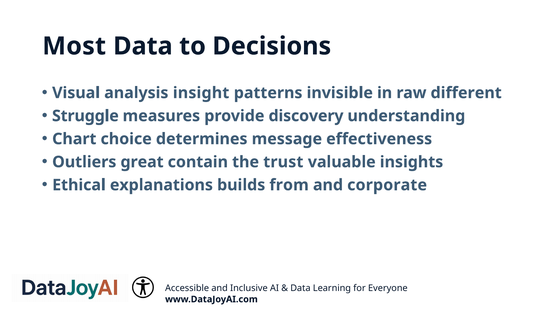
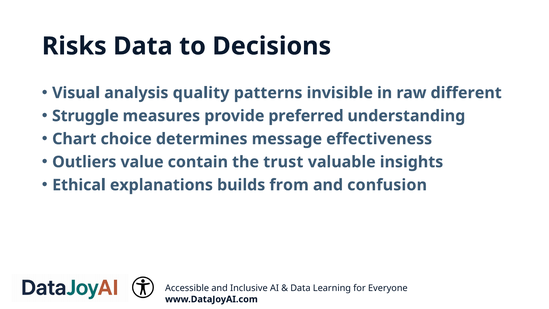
Most: Most -> Risks
insight: insight -> quality
discovery: discovery -> preferred
great: great -> value
corporate: corporate -> confusion
